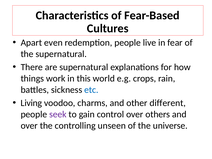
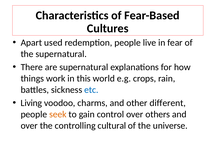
even: even -> used
seek colour: purple -> orange
unseen: unseen -> cultural
